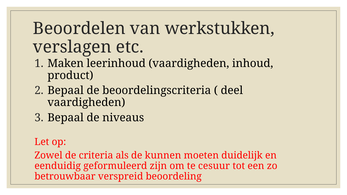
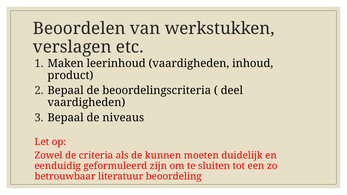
cesuur: cesuur -> sluiten
verspreid: verspreid -> literatuur
